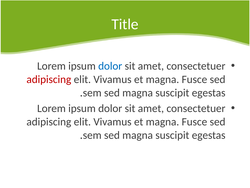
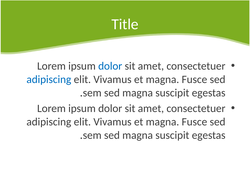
adipiscing at (49, 79) colour: red -> blue
